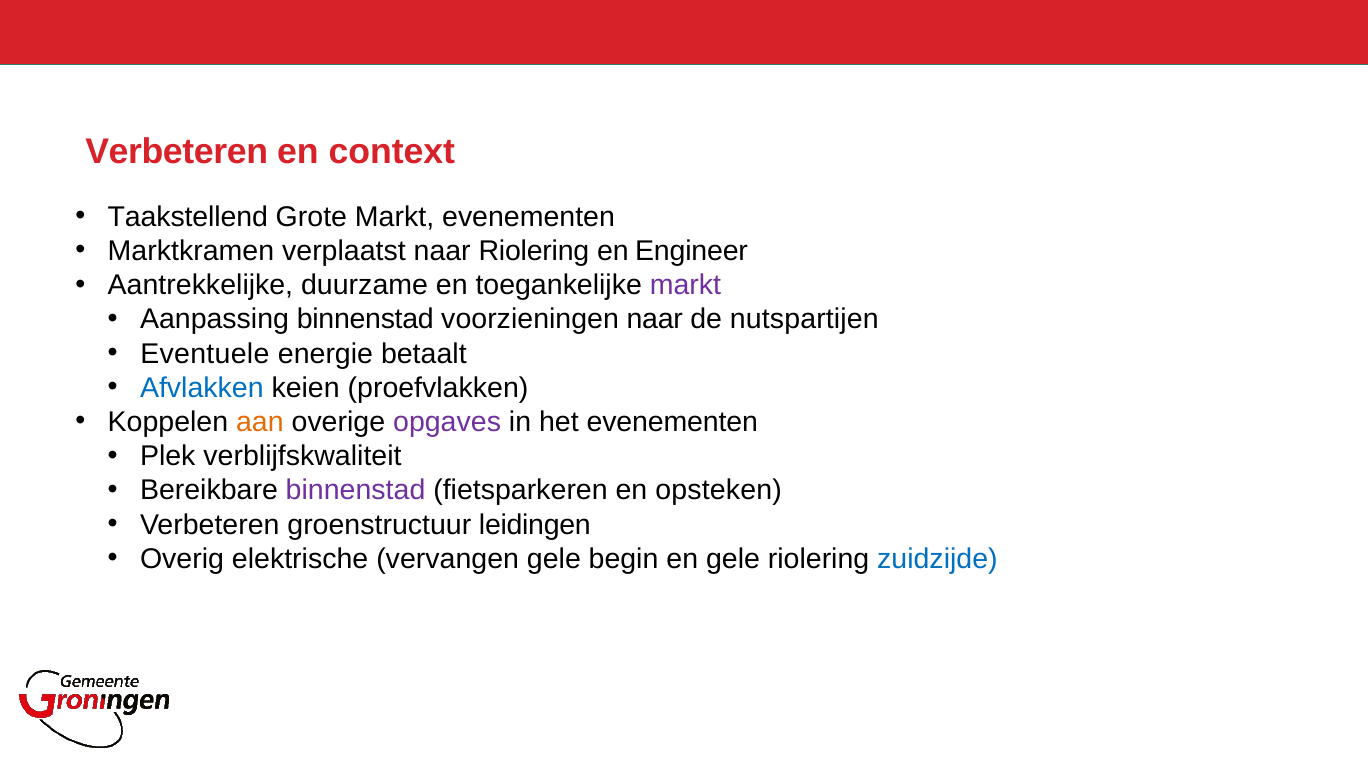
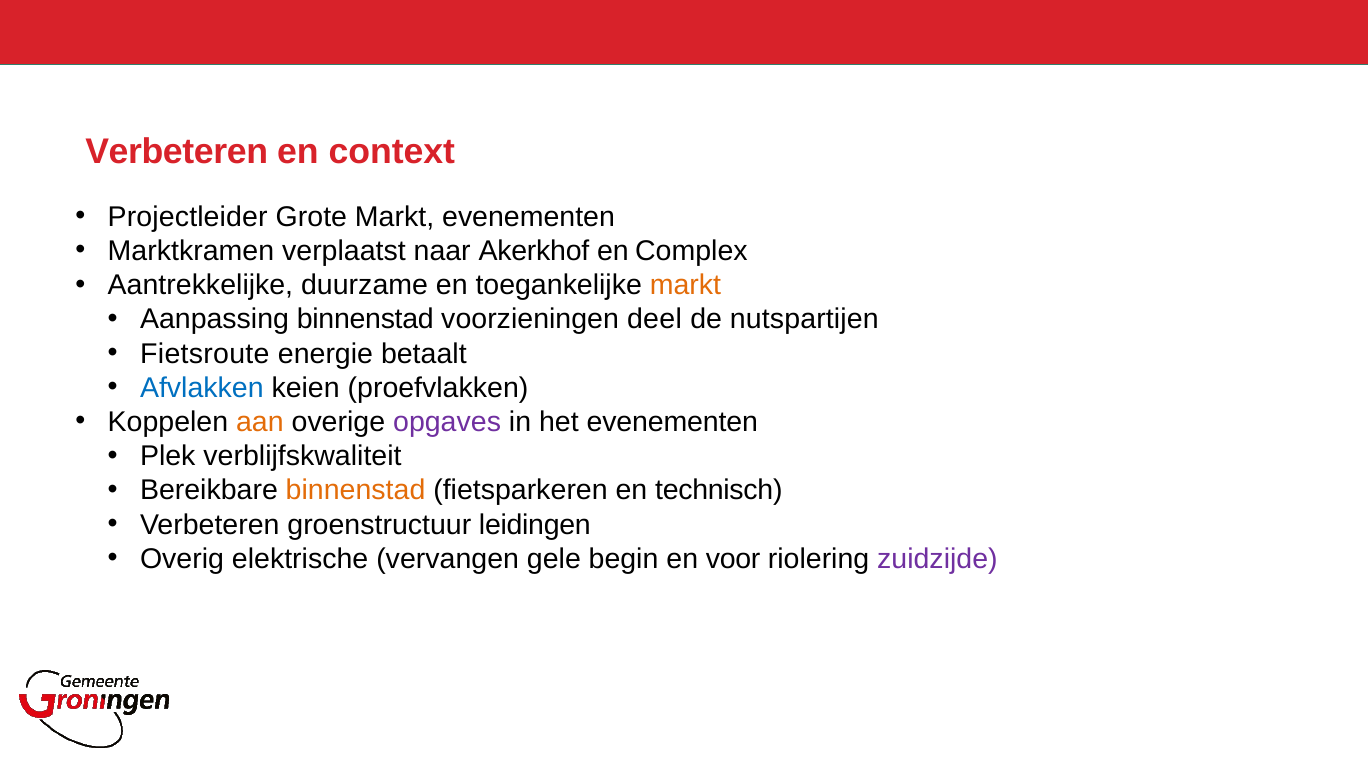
Taakstellend: Taakstellend -> Projectleider
naar Riolering: Riolering -> Akerkhof
Engineer: Engineer -> Complex
markt at (685, 285) colour: purple -> orange
voorzieningen naar: naar -> deel
Eventuele: Eventuele -> Fietsroute
binnenstad at (356, 491) colour: purple -> orange
opsteken: opsteken -> technisch
en gele: gele -> voor
zuidzijde colour: blue -> purple
